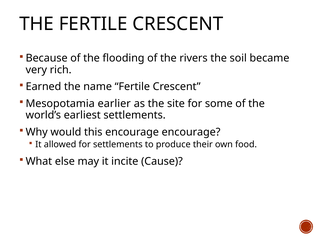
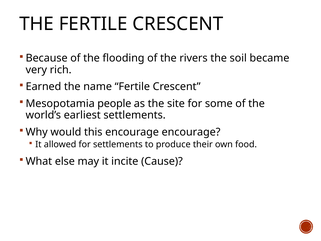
earlier: earlier -> people
